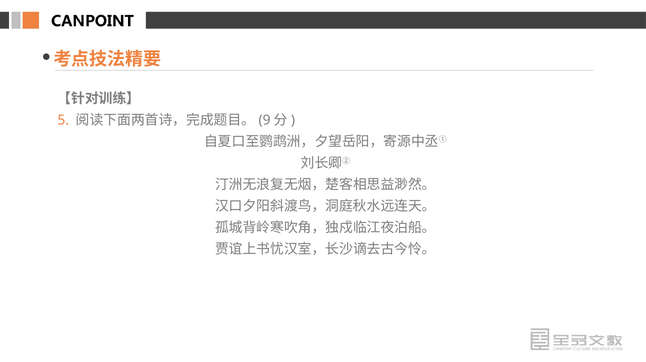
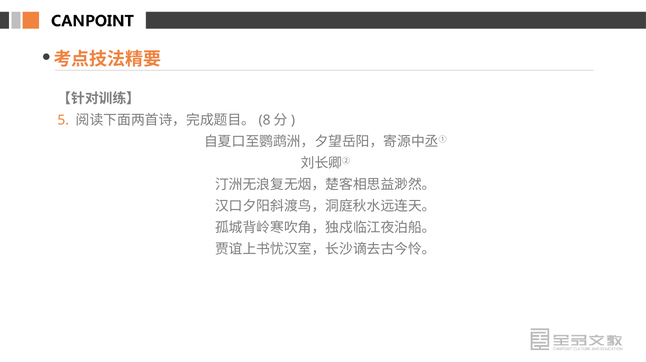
9: 9 -> 8
